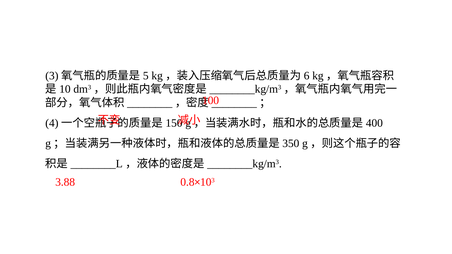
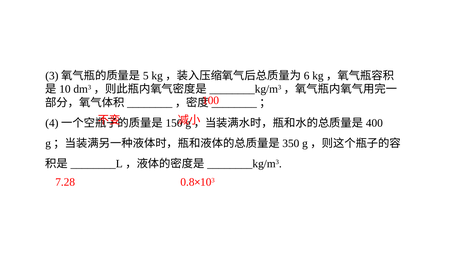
3.88: 3.88 -> 7.28
